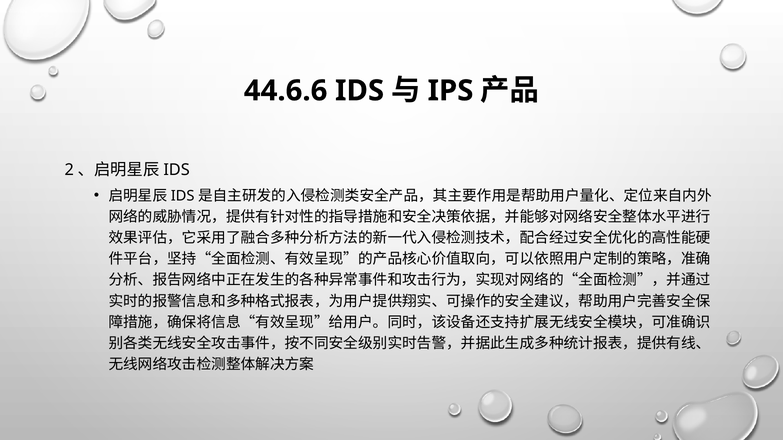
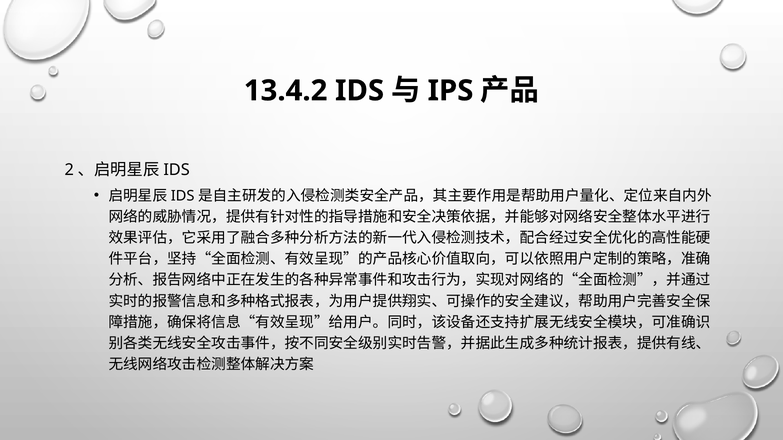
44.6.6: 44.6.6 -> 13.4.2
